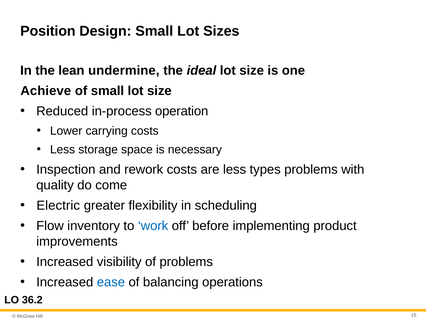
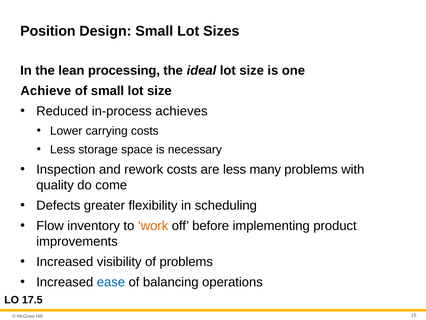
undermine: undermine -> processing
operation: operation -> achieves
types: types -> many
Electric: Electric -> Defects
work colour: blue -> orange
36.2: 36.2 -> 17.5
